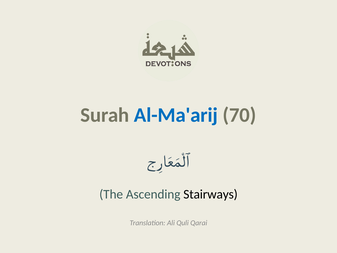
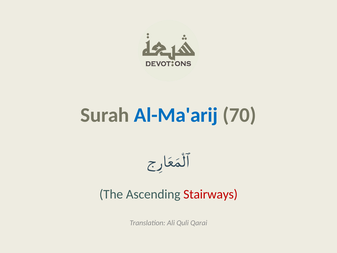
Stairways colour: black -> red
